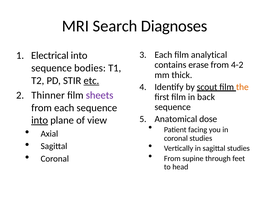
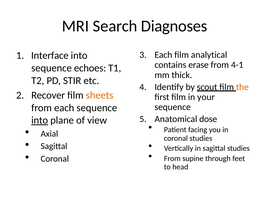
Electrical: Electrical -> Interface
4-2: 4-2 -> 4-1
bodies: bodies -> echoes
etc underline: present -> none
Thinner: Thinner -> Recover
sheets colour: purple -> orange
back: back -> your
